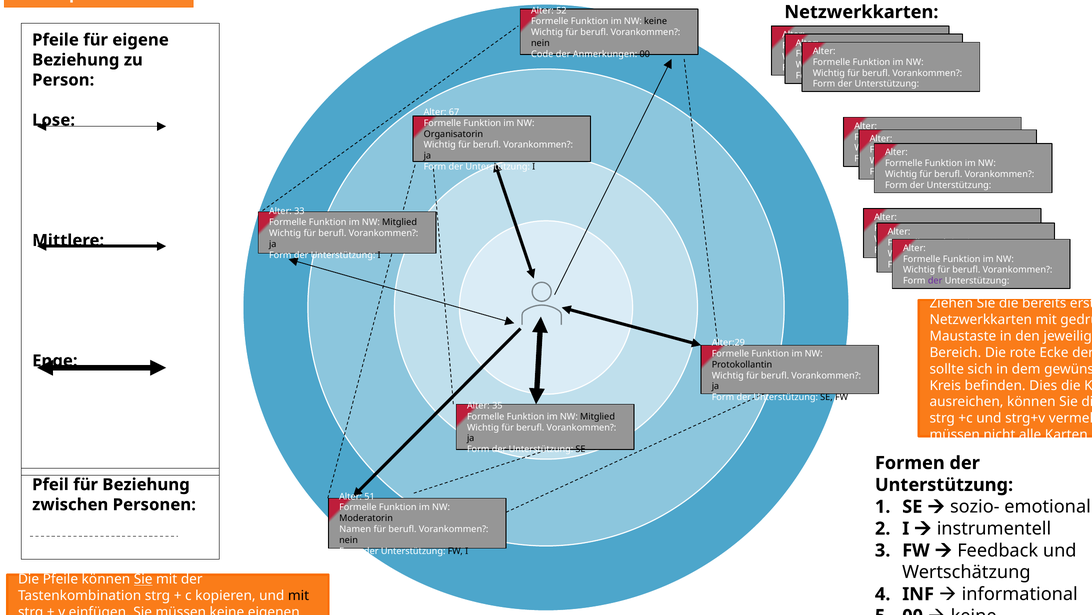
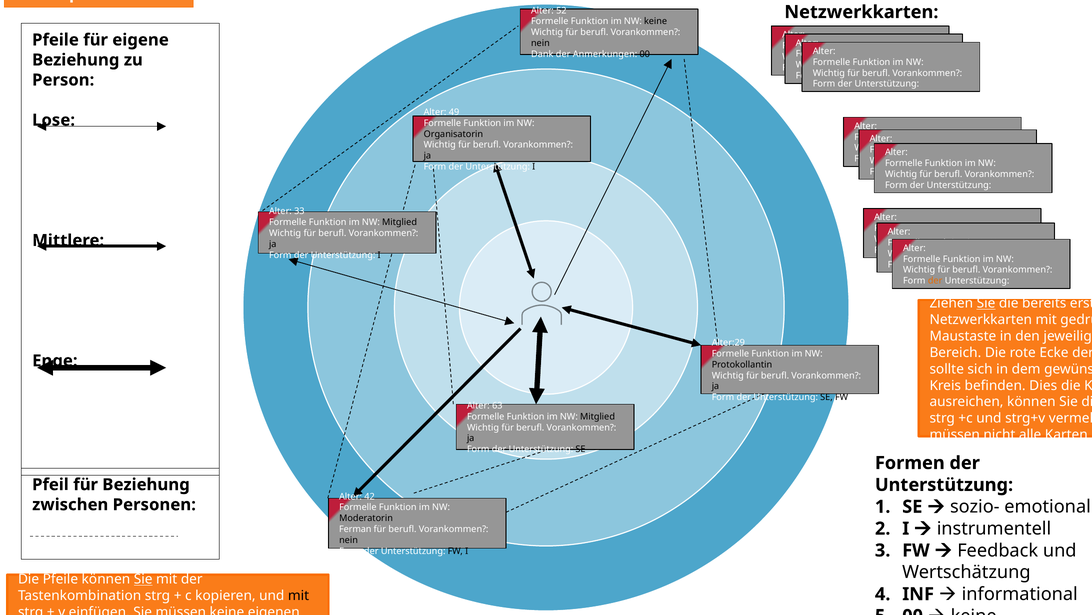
Code: Code -> Dank
67: 67 -> 49
der at (935, 281) colour: purple -> orange
Sie at (986, 303) underline: none -> present
35: 35 -> 63
51: 51 -> 42
Namen: Namen -> Ferman
